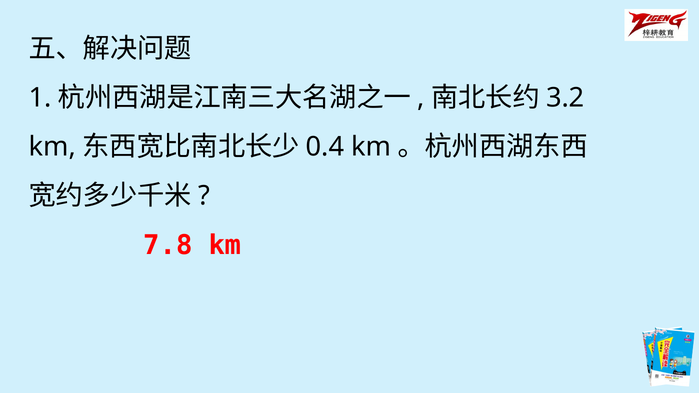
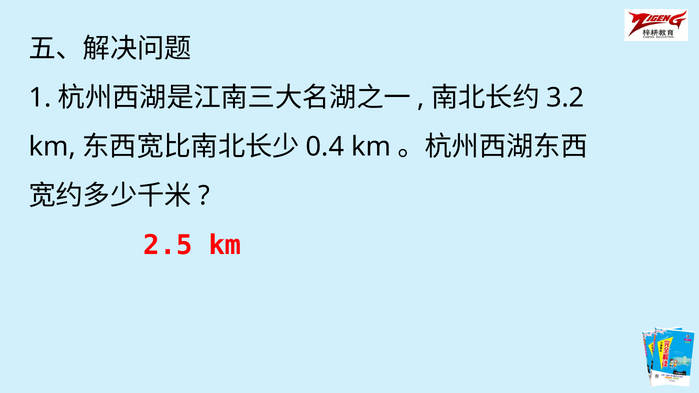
7.8: 7.8 -> 2.5
